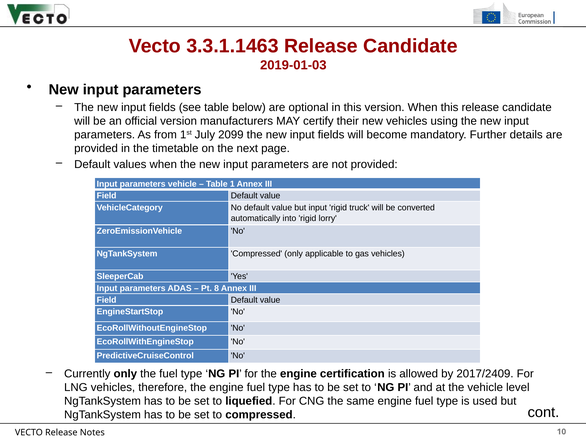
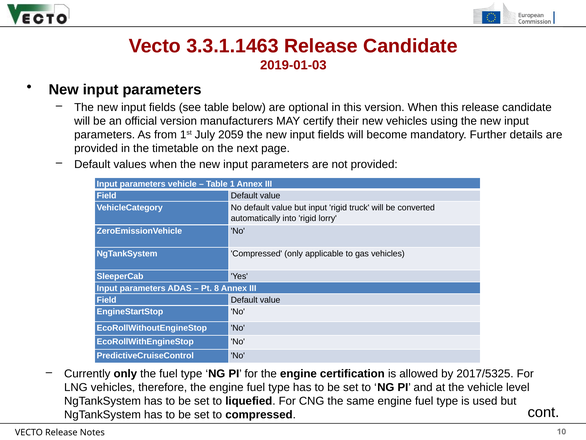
2099: 2099 -> 2059
2017/2409: 2017/2409 -> 2017/5325
